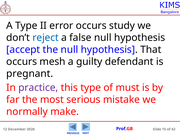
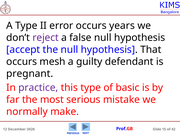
study: study -> years
reject colour: blue -> purple
must: must -> basic
